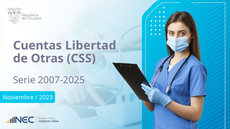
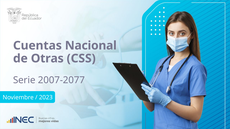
Libertad: Libertad -> Nacional
2007-2025: 2007-2025 -> 2007-2077
